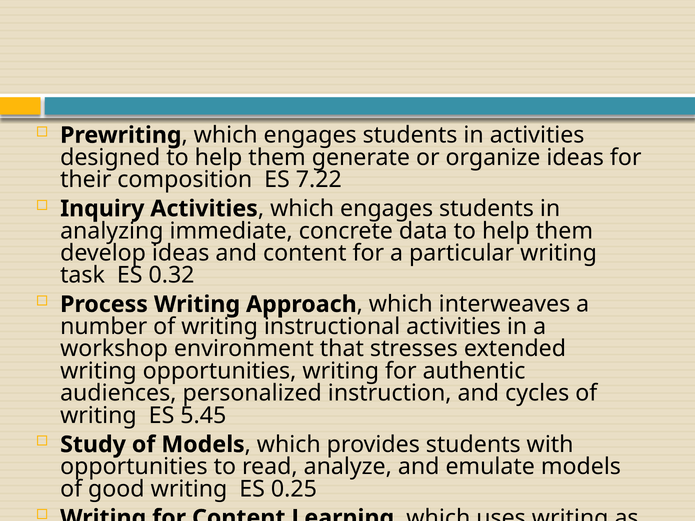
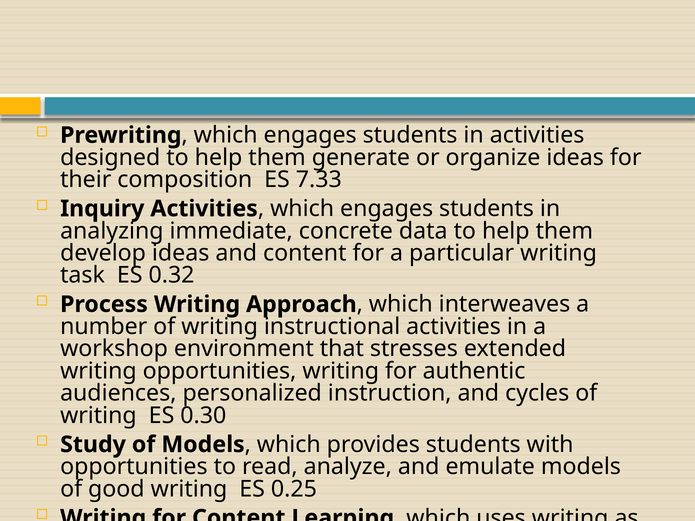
7.22: 7.22 -> 7.33
5.45: 5.45 -> 0.30
